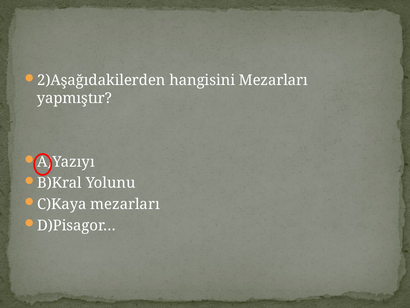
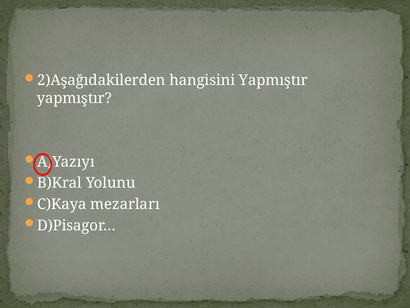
hangisini Mezarları: Mezarları -> Yapmıştır
